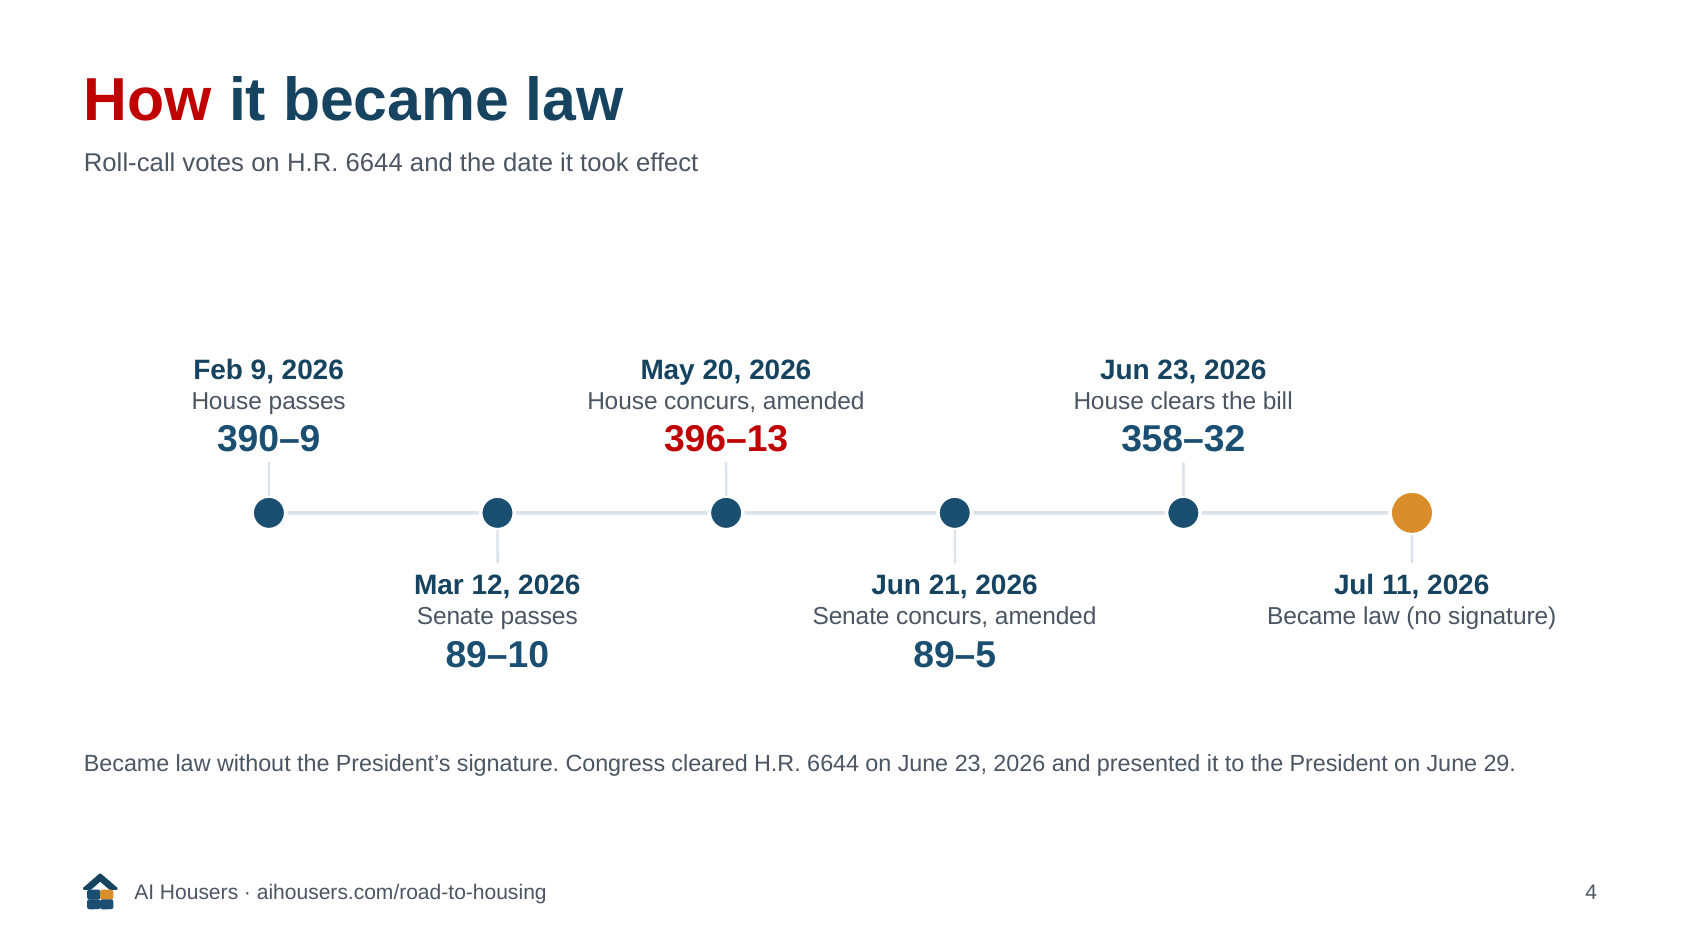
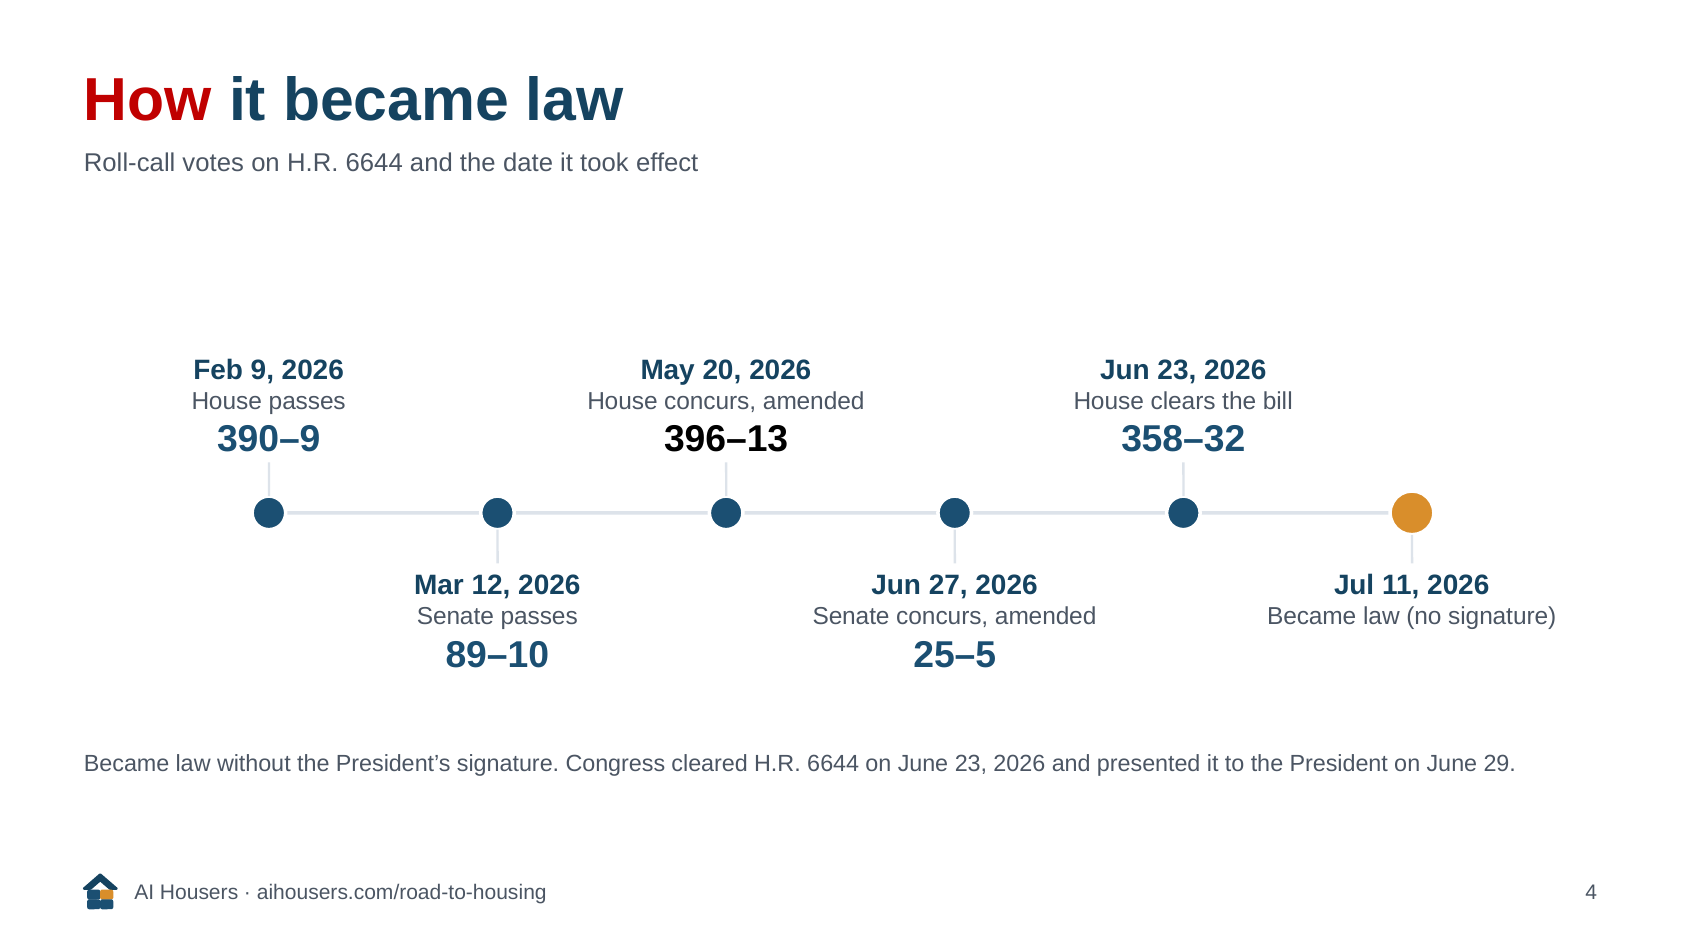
396–13 colour: red -> black
21: 21 -> 27
89–5: 89–5 -> 25–5
